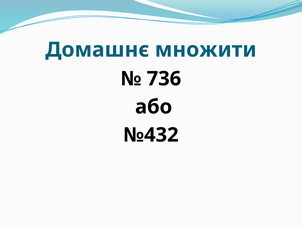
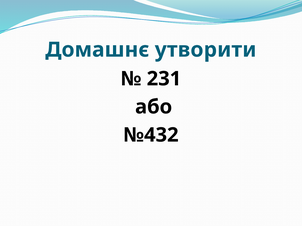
множити: множити -> утворити
736: 736 -> 231
